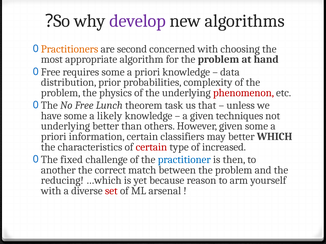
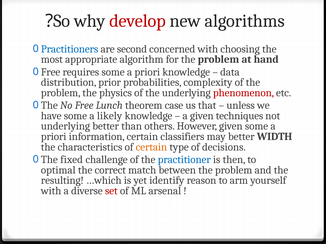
develop colour: purple -> red
Practitioners colour: orange -> blue
task: task -> case
WHICH: WHICH -> WIDTH
certain at (151, 147) colour: red -> orange
increased: increased -> decisions
another: another -> optimal
reducing: reducing -> resulting
because: because -> identify
